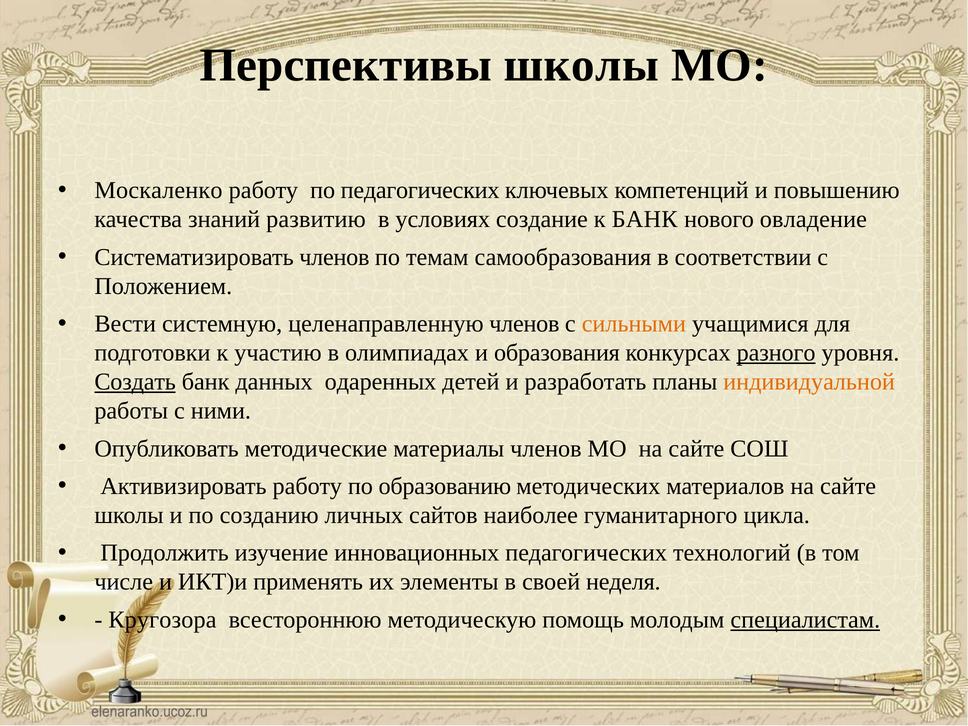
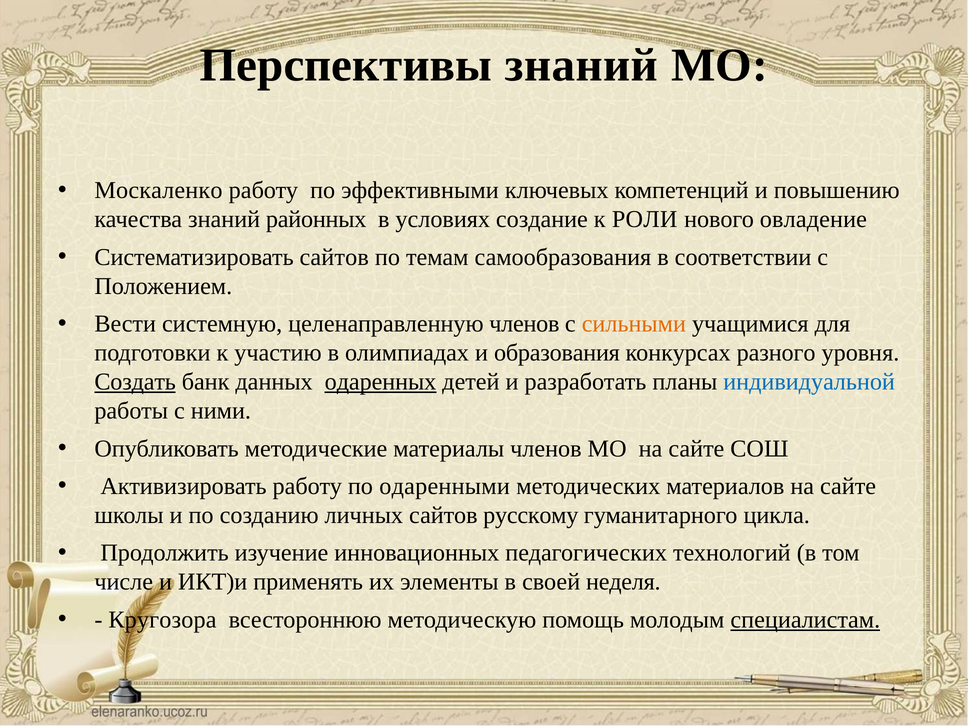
Перспективы школы: школы -> знаний
по педагогических: педагогических -> эффективными
развитию: развитию -> районных
к БАНК: БАНК -> РОЛИ
Систематизировать членов: членов -> сайтов
разного underline: present -> none
одаренных underline: none -> present
индивидуальной colour: orange -> blue
образованию: образованию -> одаренными
наиболее: наиболее -> русскому
